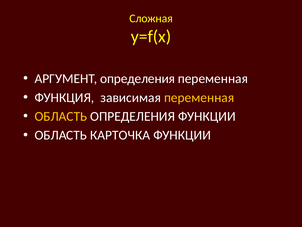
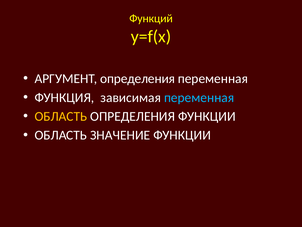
Сложная: Сложная -> Функций
переменная at (199, 97) colour: yellow -> light blue
КАРТОЧКА: КАРТОЧКА -> ЗНАЧЕНИЕ
